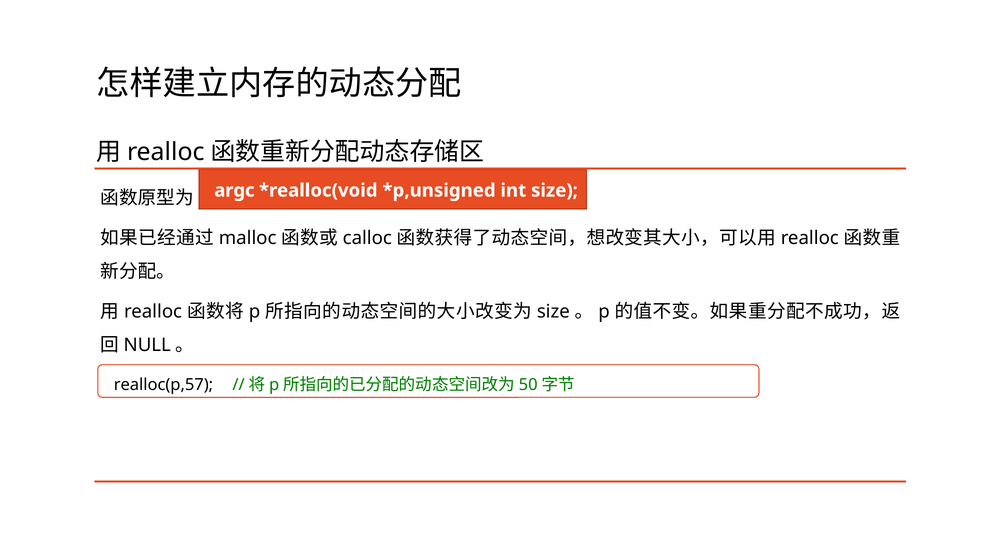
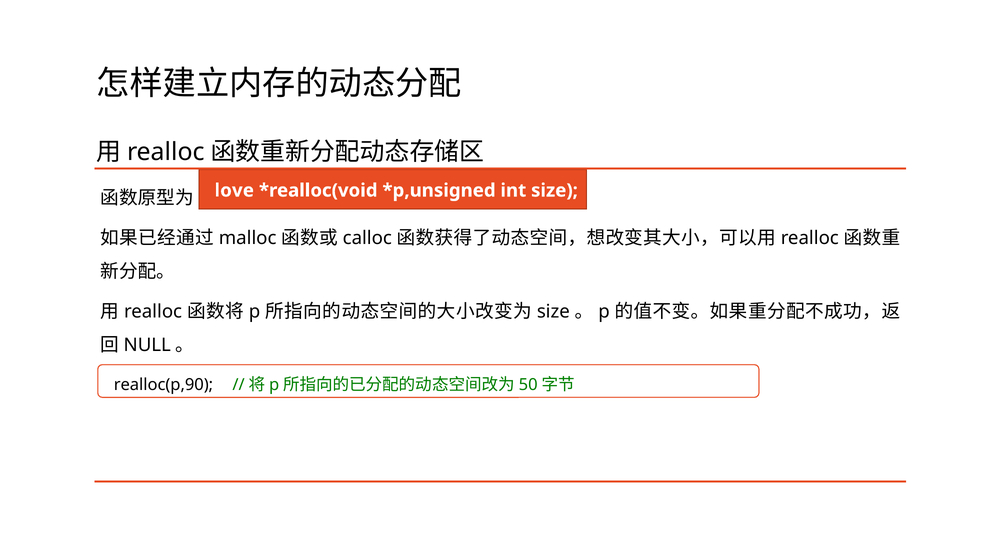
argc: argc -> love
realloc(p,57: realloc(p,57 -> realloc(p,90
